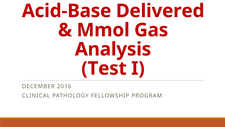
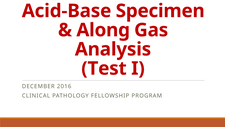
Delivered: Delivered -> Specimen
Mmol: Mmol -> Along
